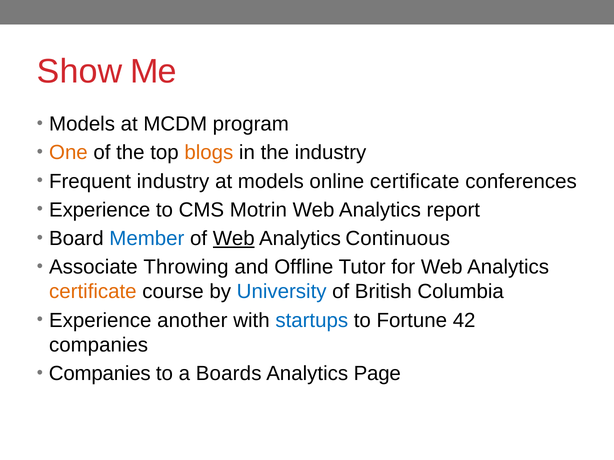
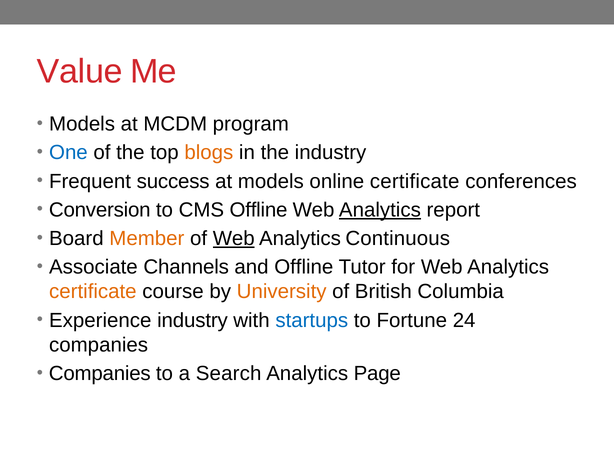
Show: Show -> Value
One colour: orange -> blue
Frequent industry: industry -> success
Experience at (100, 210): Experience -> Conversion
CMS Motrin: Motrin -> Offline
Analytics at (380, 210) underline: none -> present
Member colour: blue -> orange
Throwing: Throwing -> Channels
University colour: blue -> orange
Experience another: another -> industry
42: 42 -> 24
Boards: Boards -> Search
